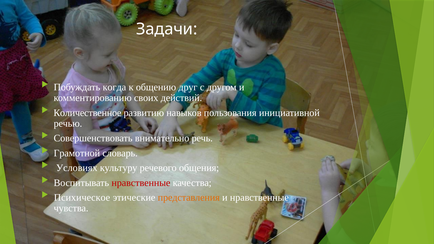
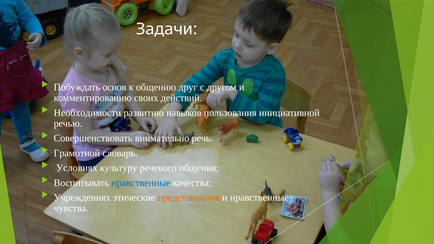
когда: когда -> основ
Количественное: Количественное -> Необходимости
нравственные at (141, 183) colour: red -> blue
Психическое: Психическое -> Учреждениях
